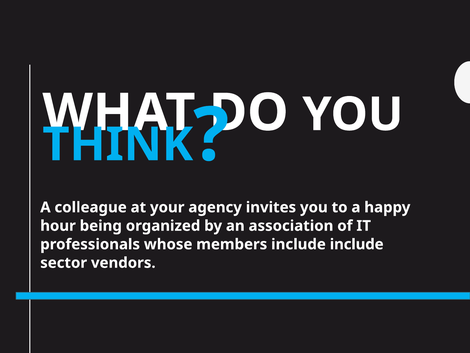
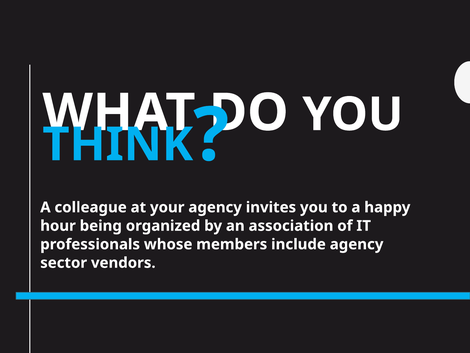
include include: include -> agency
